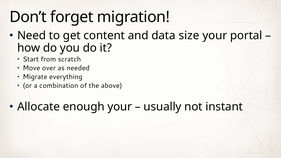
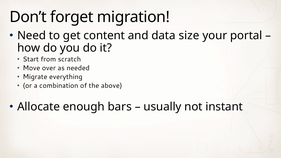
enough your: your -> bars
